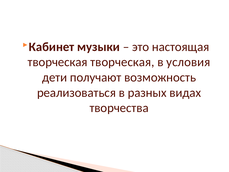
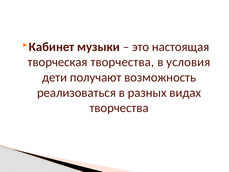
творческая творческая: творческая -> творчества
